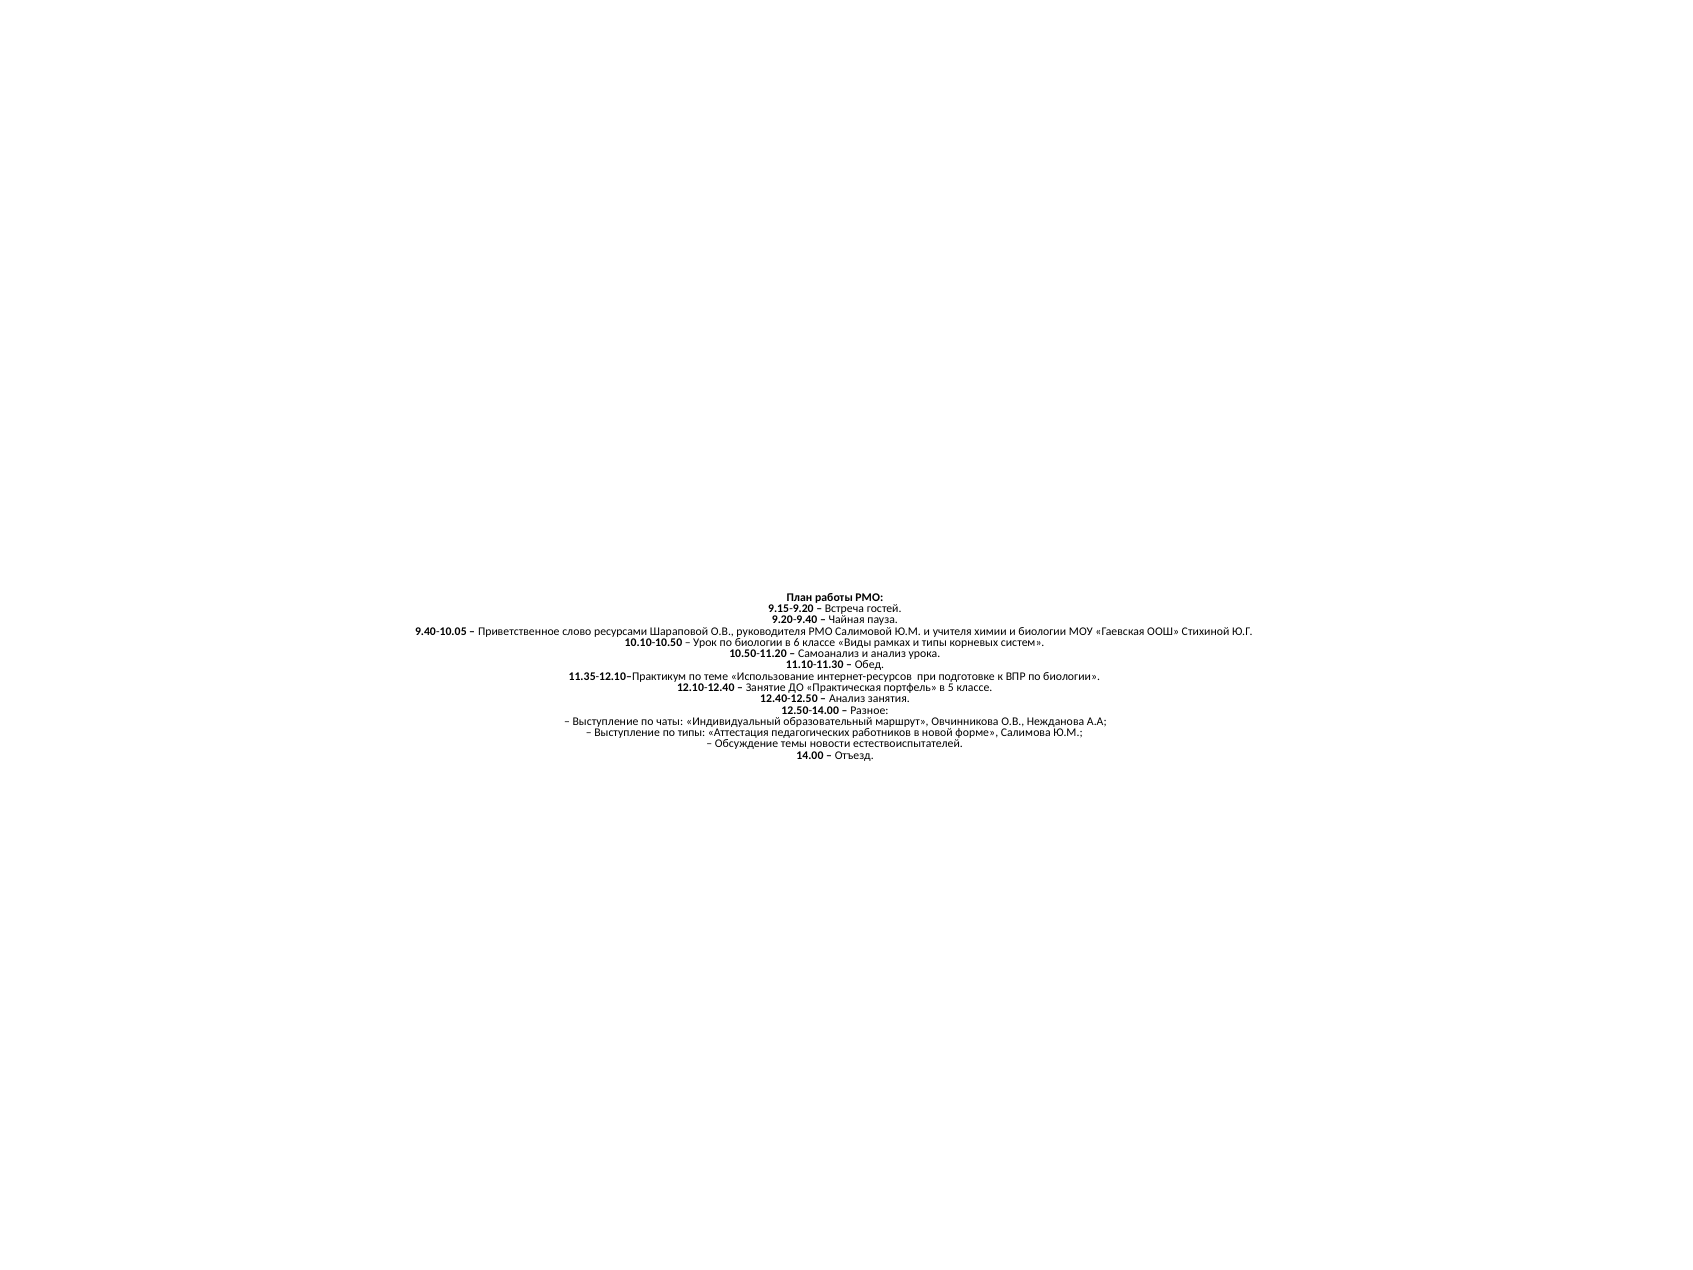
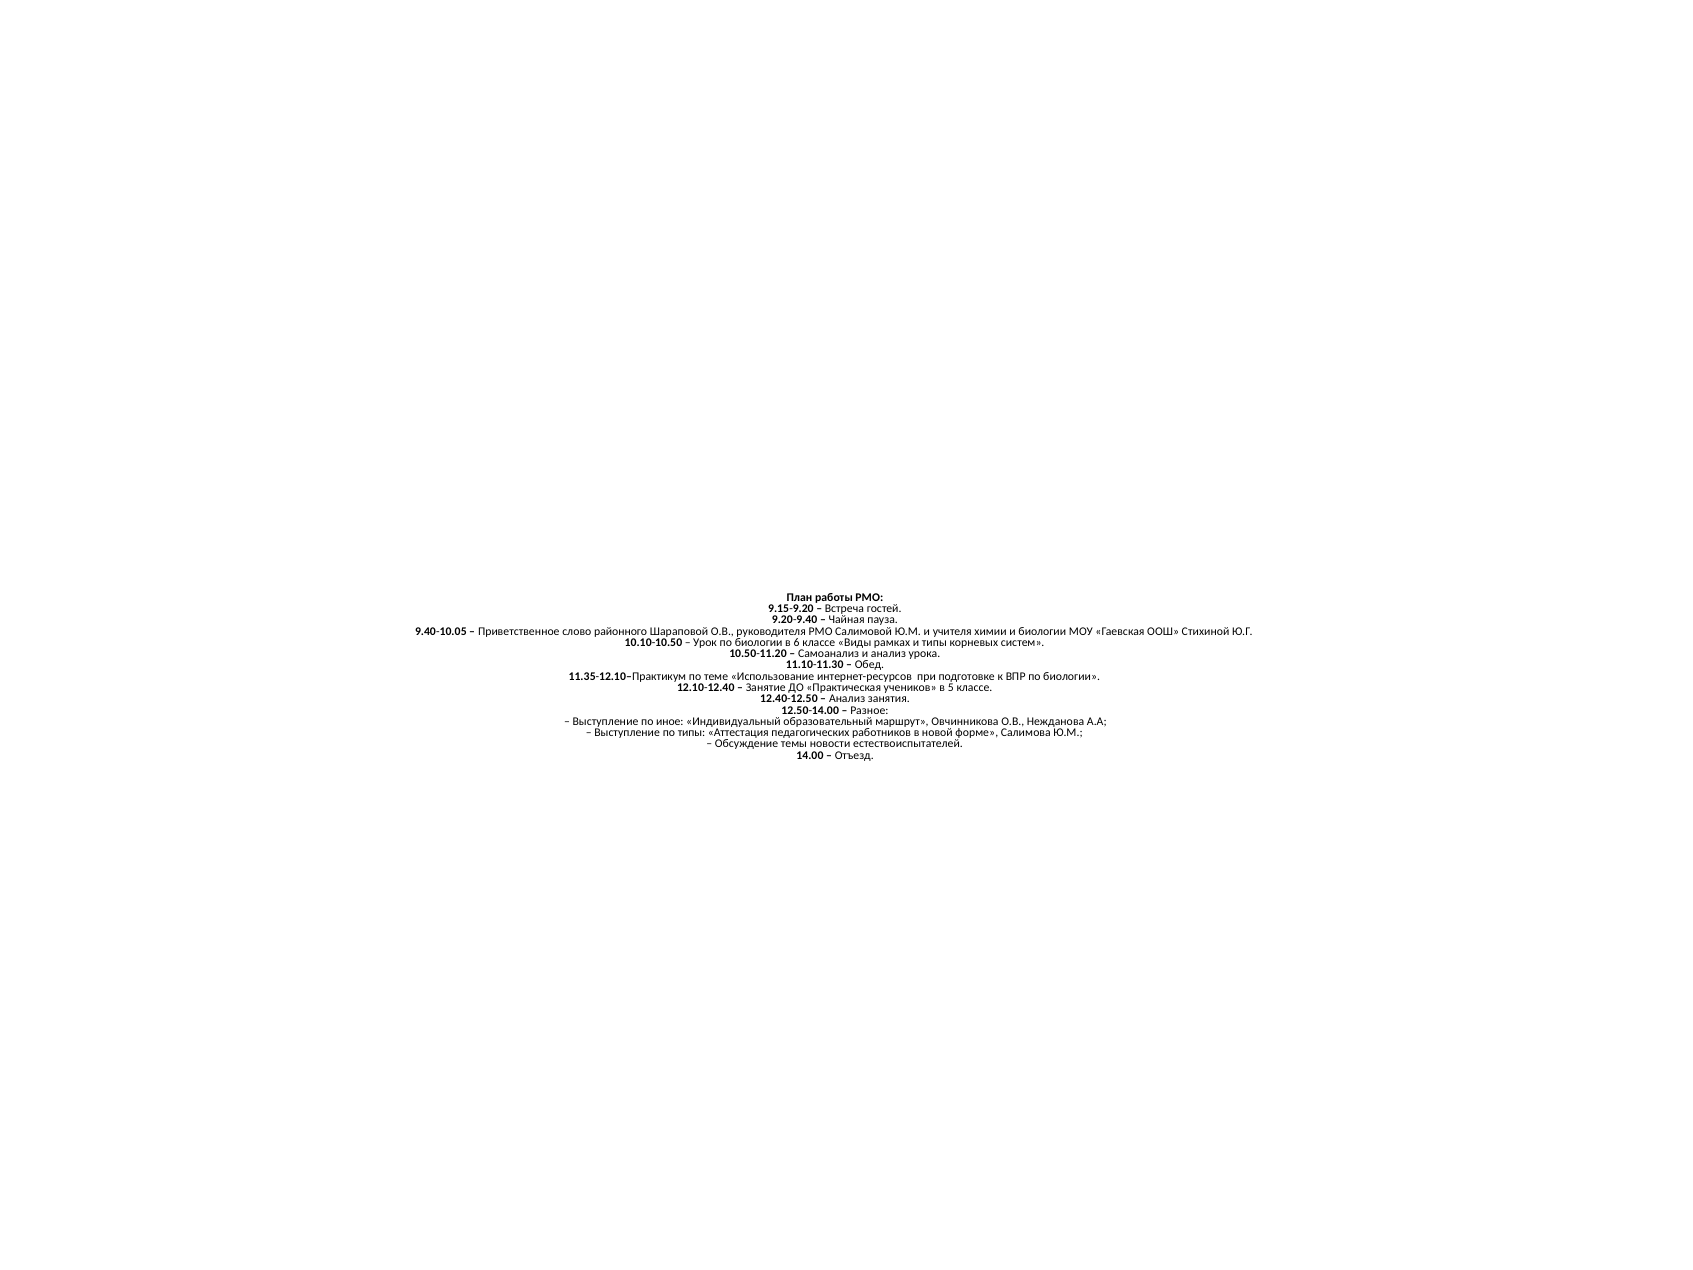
ресурсами: ресурсами -> районного
портфель: портфель -> учеников
чаты: чаты -> иное
